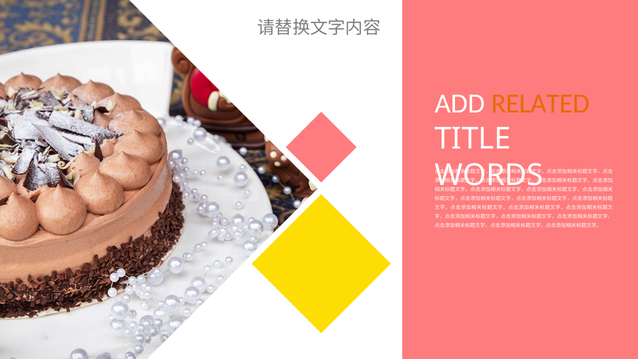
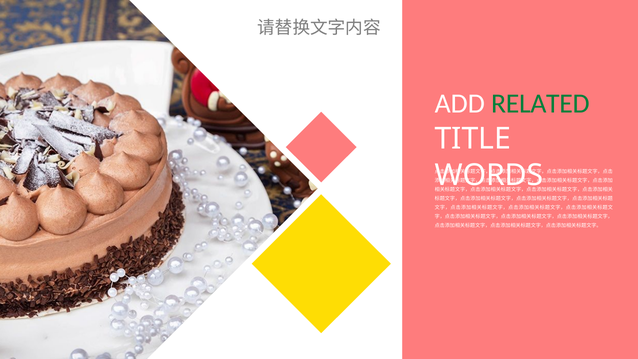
RELATED colour: orange -> green
